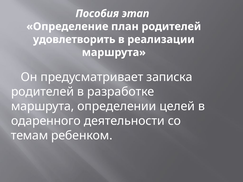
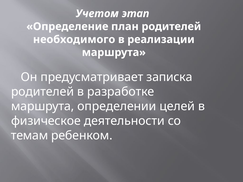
Пособия: Пособия -> Учетом
удовлетворить: удовлетворить -> необходимого
одаренного: одаренного -> физическое
